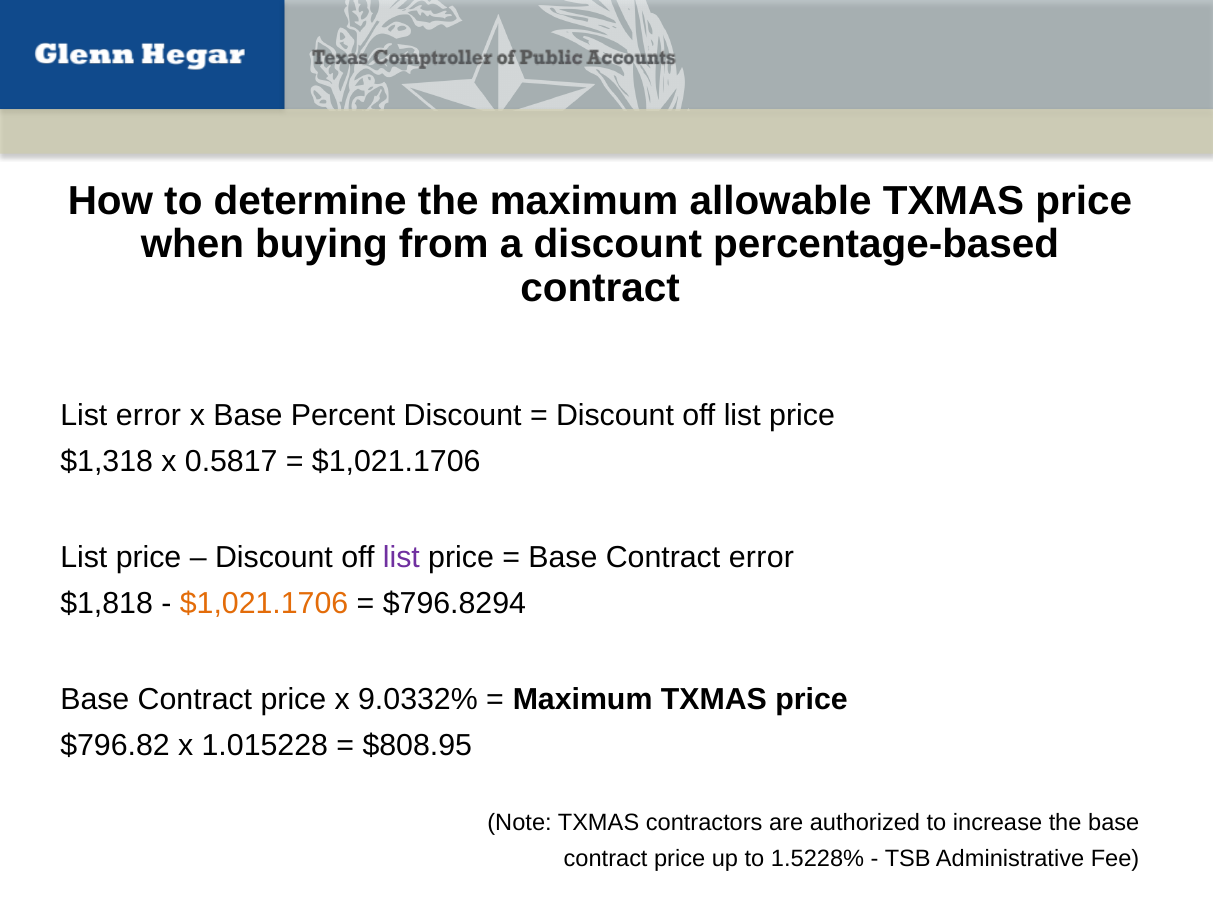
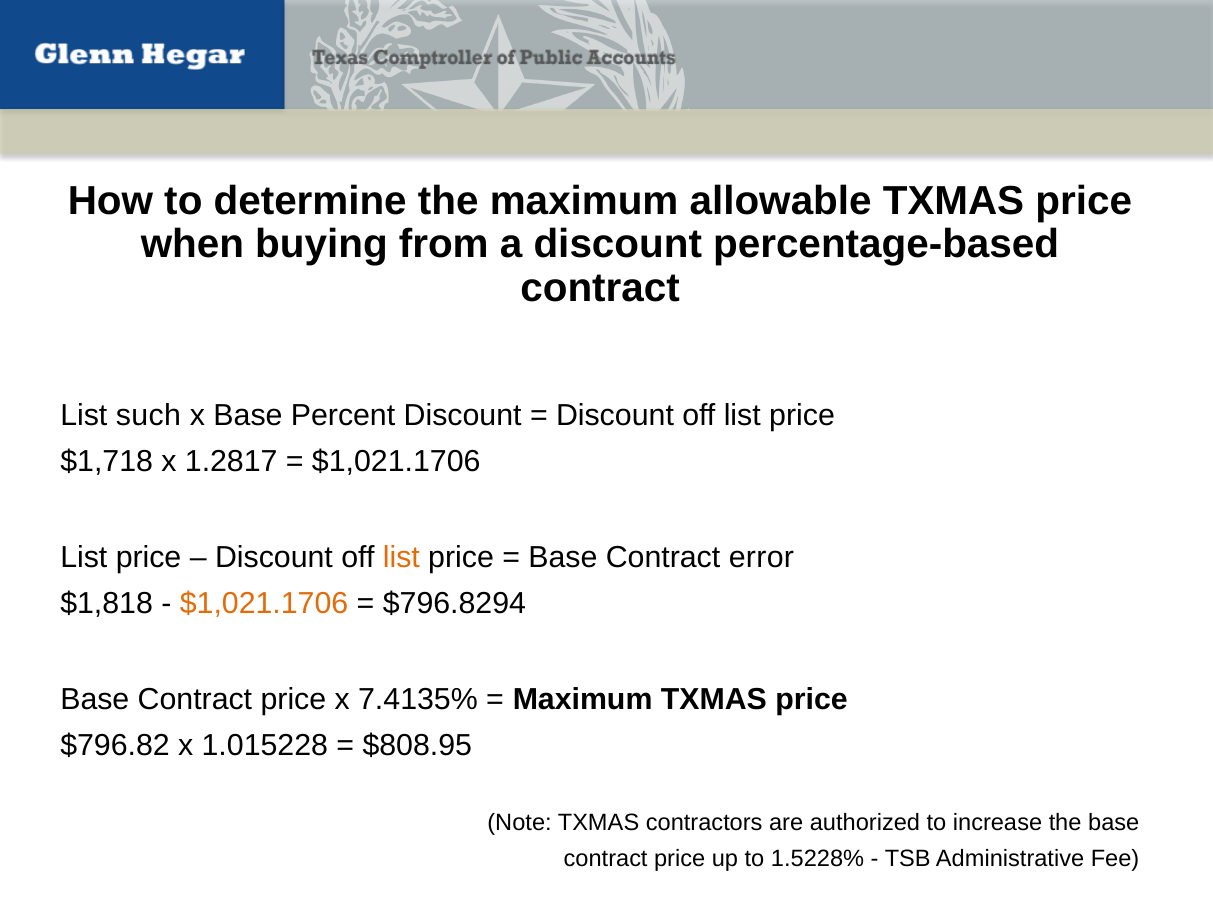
List error: error -> such
$1,318: $1,318 -> $1,718
0.5817: 0.5817 -> 1.2817
list at (401, 557) colour: purple -> orange
9.0332%: 9.0332% -> 7.4135%
